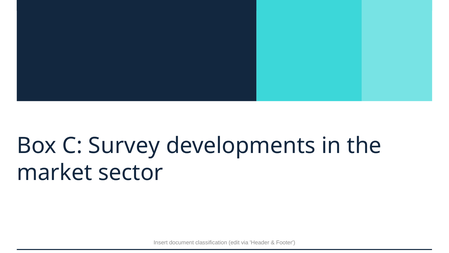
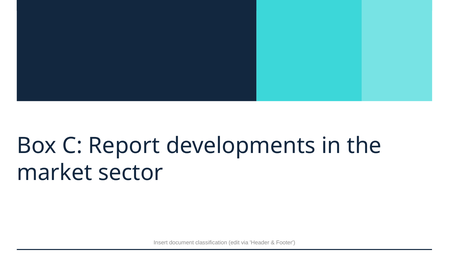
Survey: Survey -> Report
